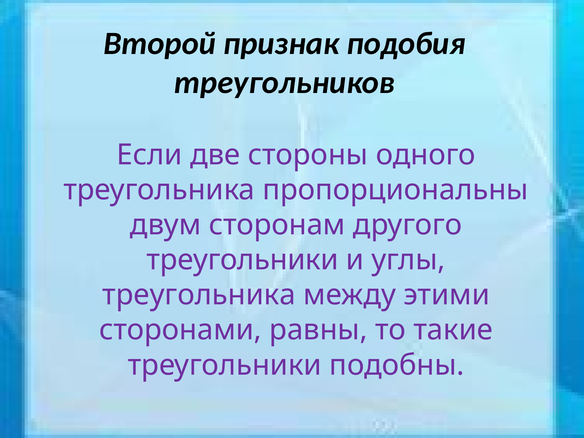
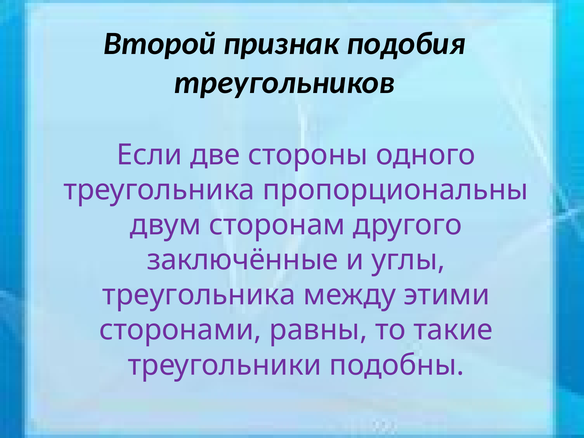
треугольники at (243, 260): треугольники -> заключённые
